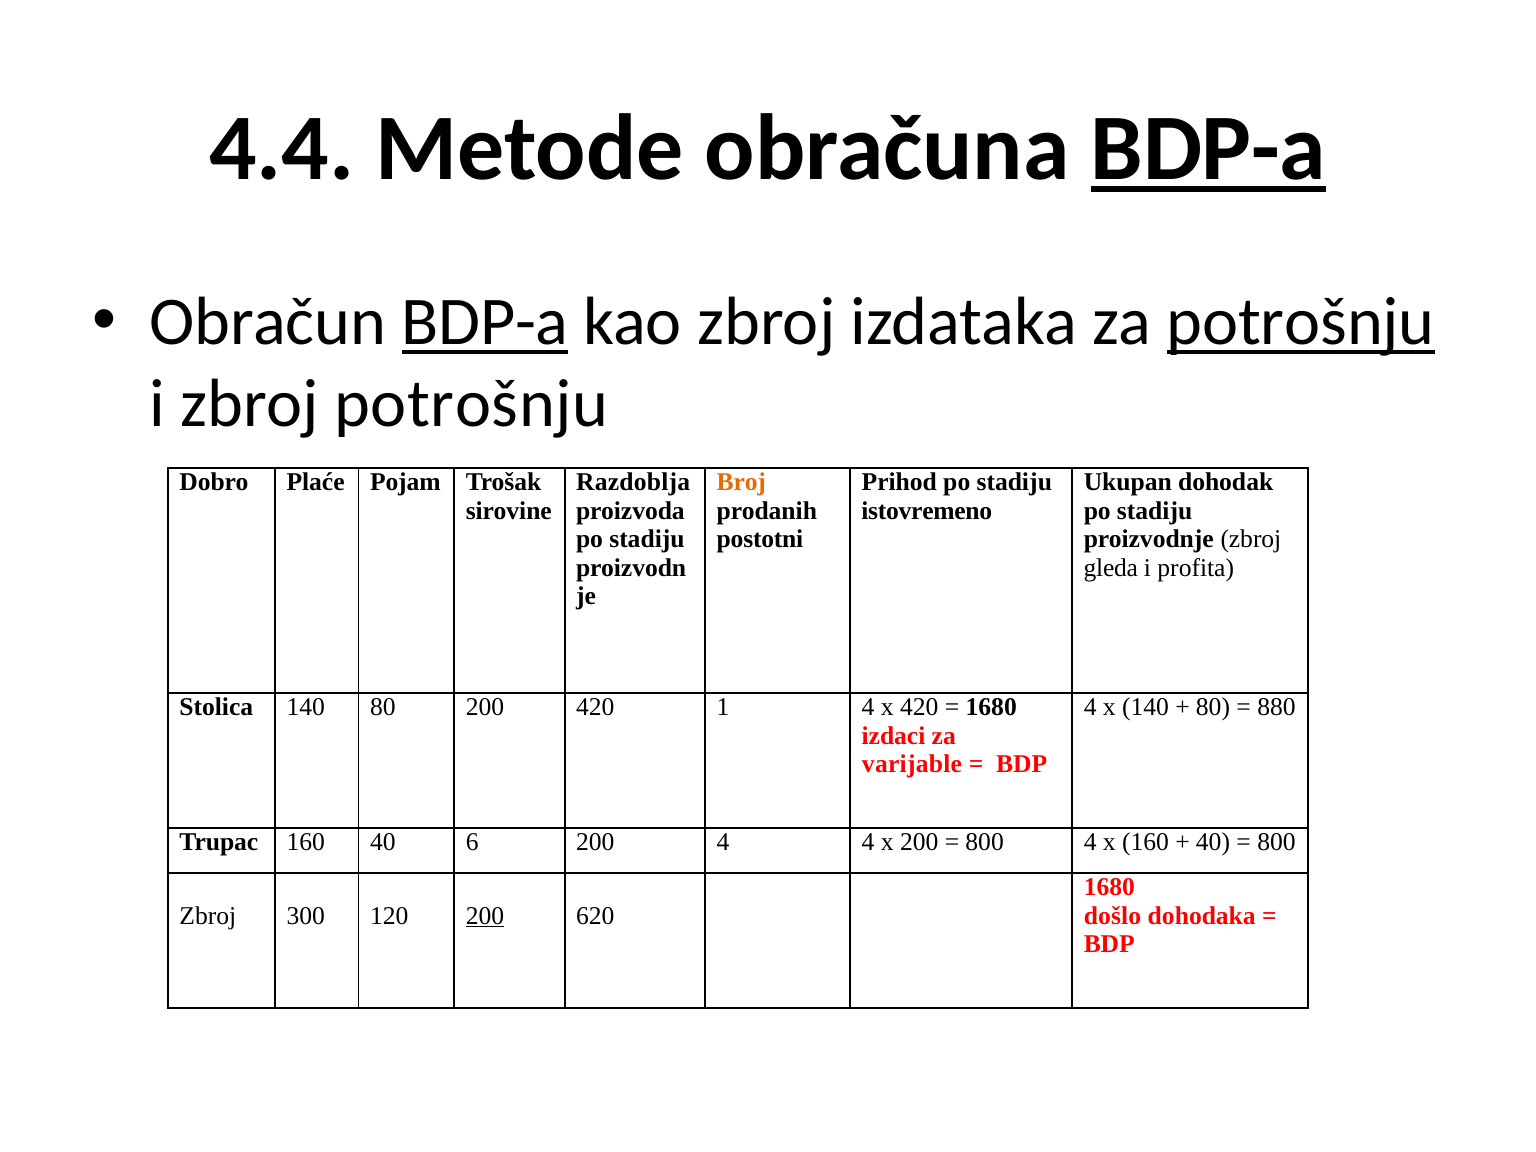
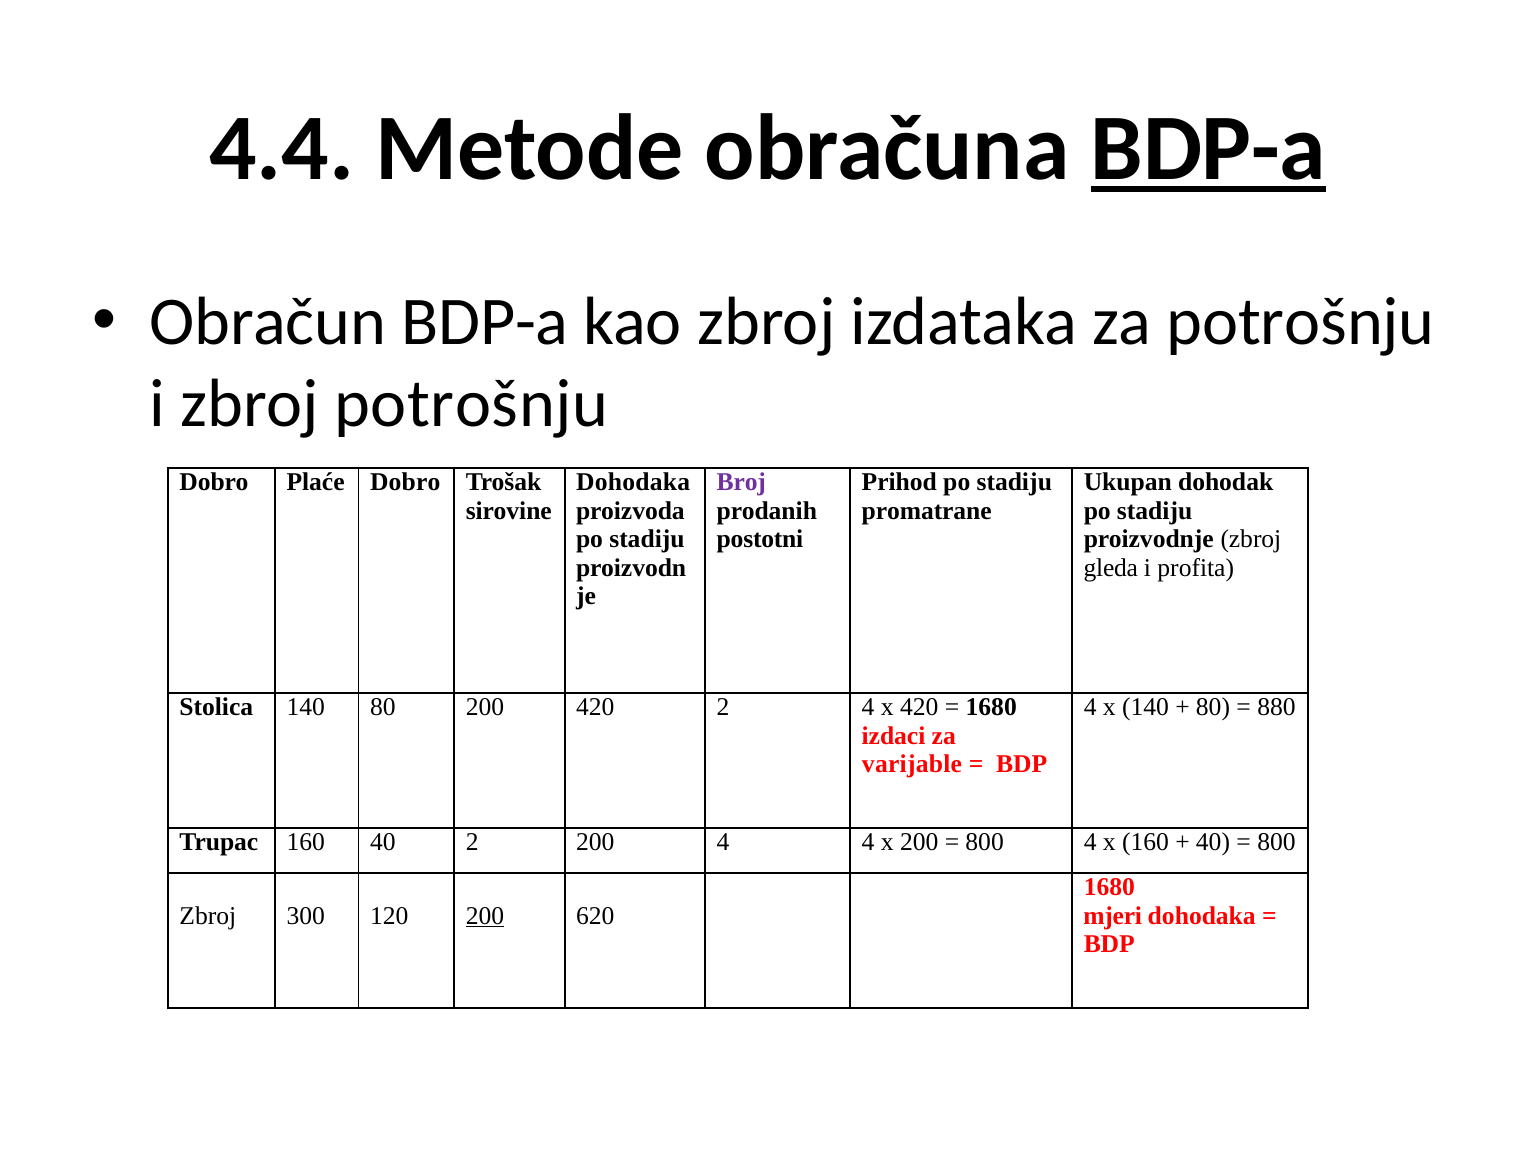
BDP-a at (485, 322) underline: present -> none
potrošnju at (1301, 322) underline: present -> none
Plaće Pojam: Pojam -> Dobro
Razdoblja at (633, 482): Razdoblja -> Dohodaka
Broj colour: orange -> purple
istovremeno: istovremeno -> promatrane
420 1: 1 -> 2
40 6: 6 -> 2
došlo: došlo -> mjeri
